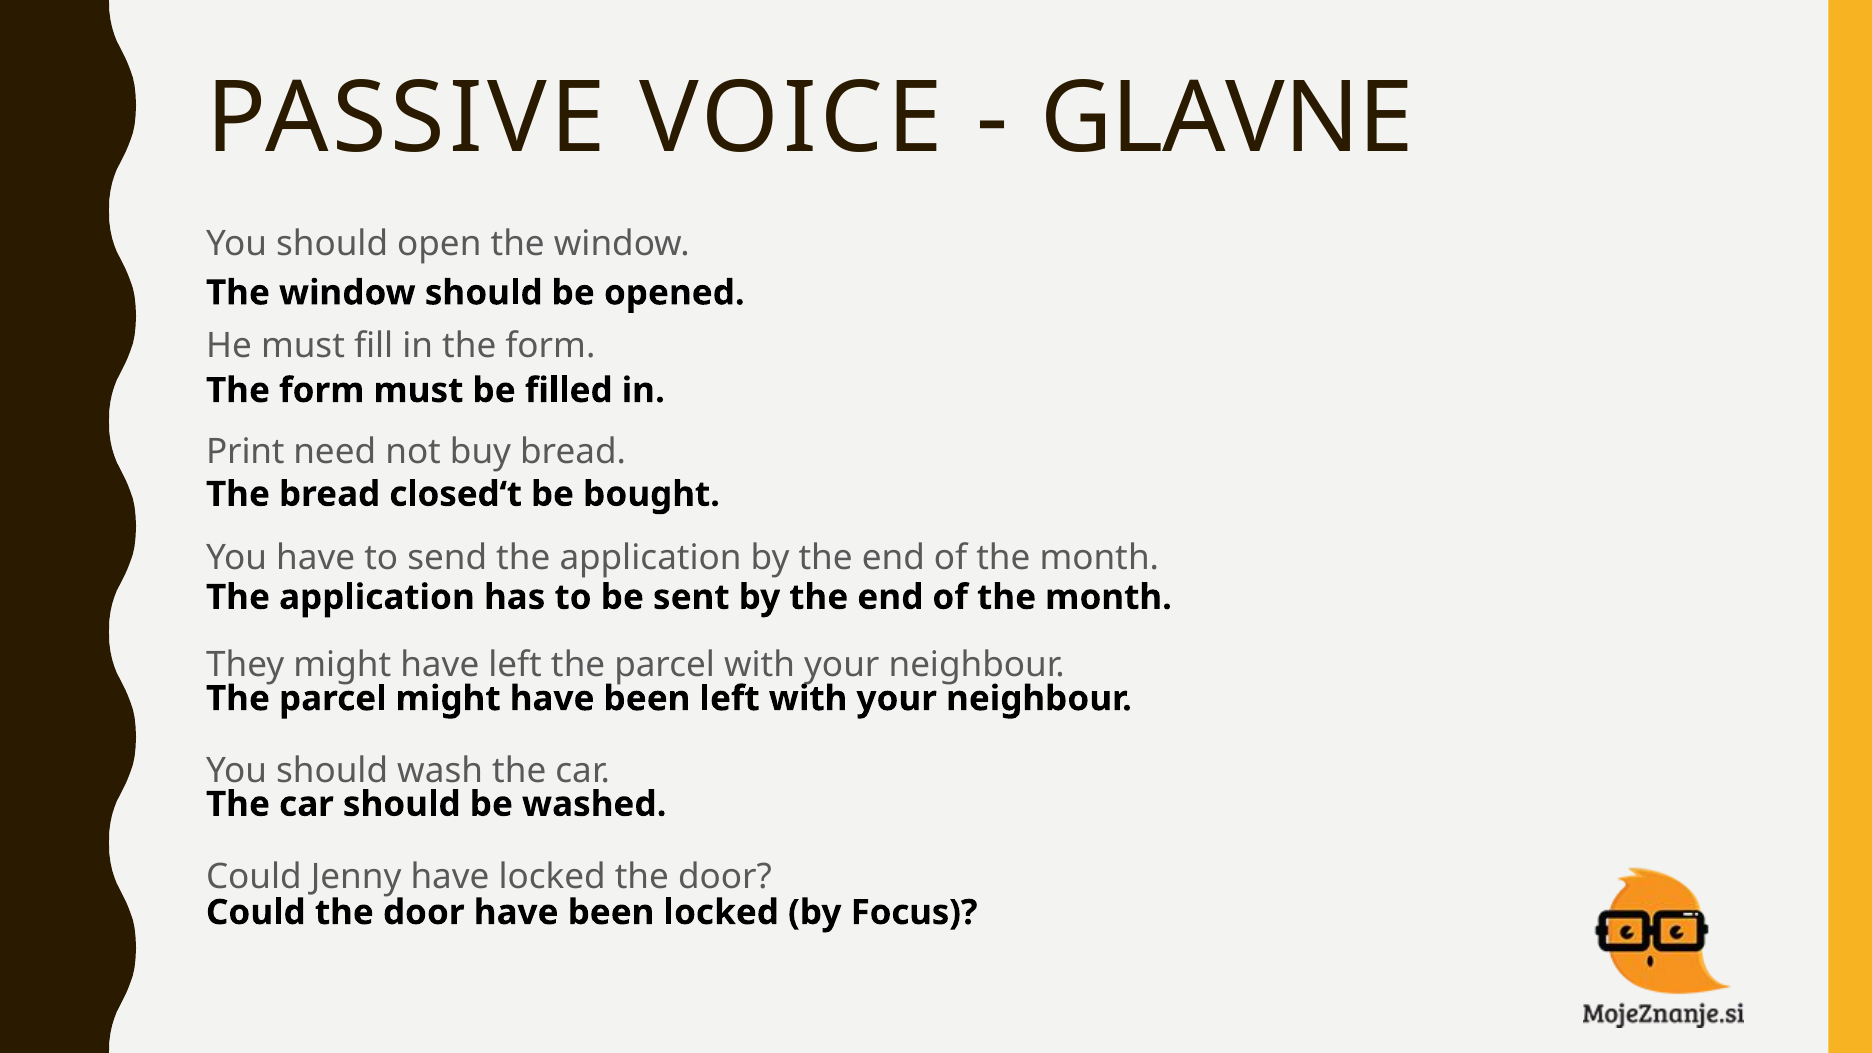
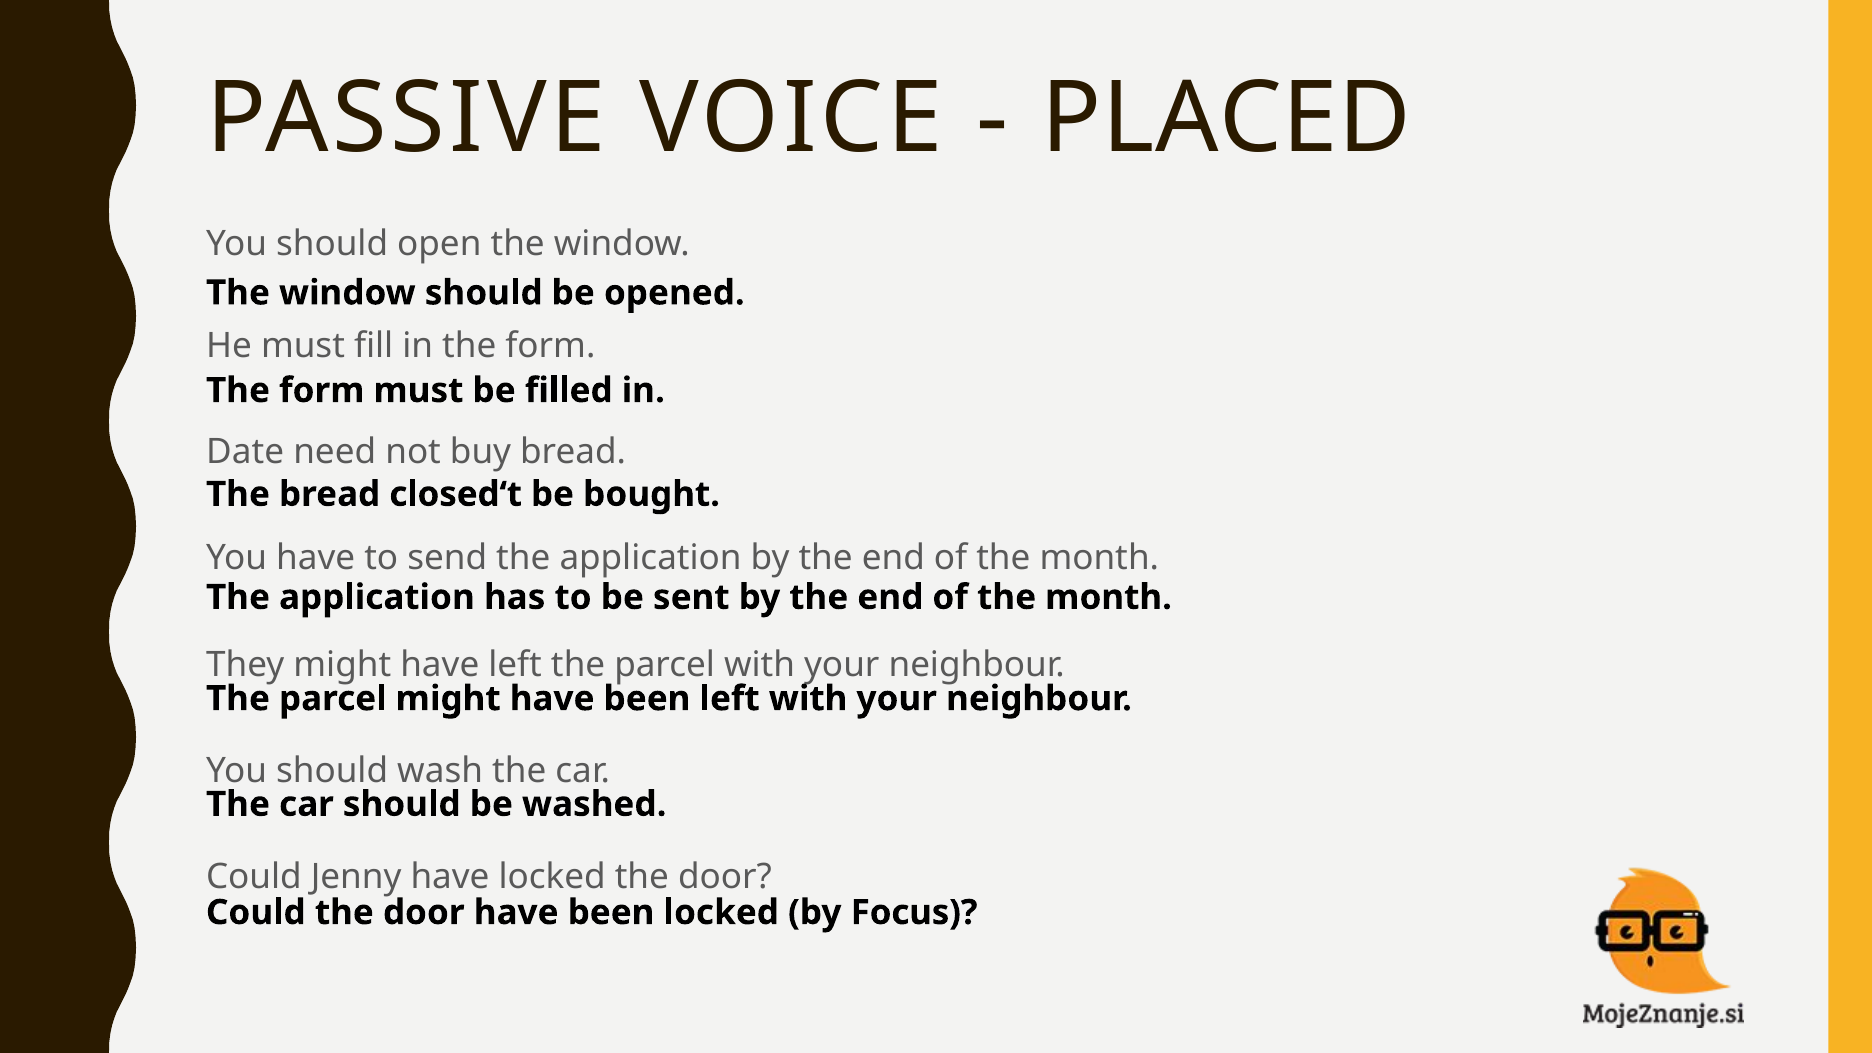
GLAVNE: GLAVNE -> PLACED
Print: Print -> Date
